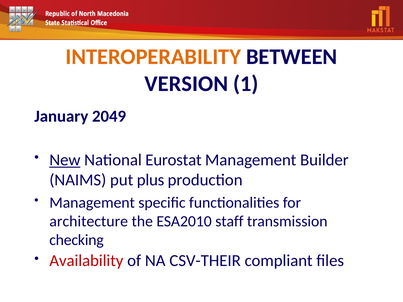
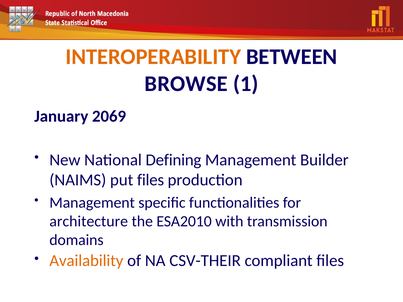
VERSION: VERSION -> BROWSE
2049: 2049 -> 2069
New underline: present -> none
Eurostat: Eurostat -> Defining
put plus: plus -> files
staff: staff -> with
checking: checking -> domains
Availability colour: red -> orange
